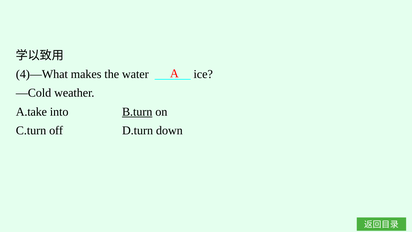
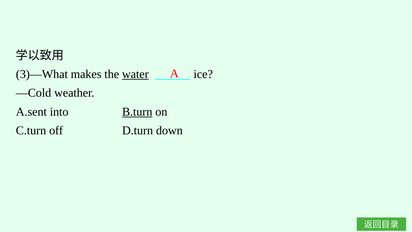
4)—What: 4)—What -> 3)—What
water underline: none -> present
A.take: A.take -> A.sent
